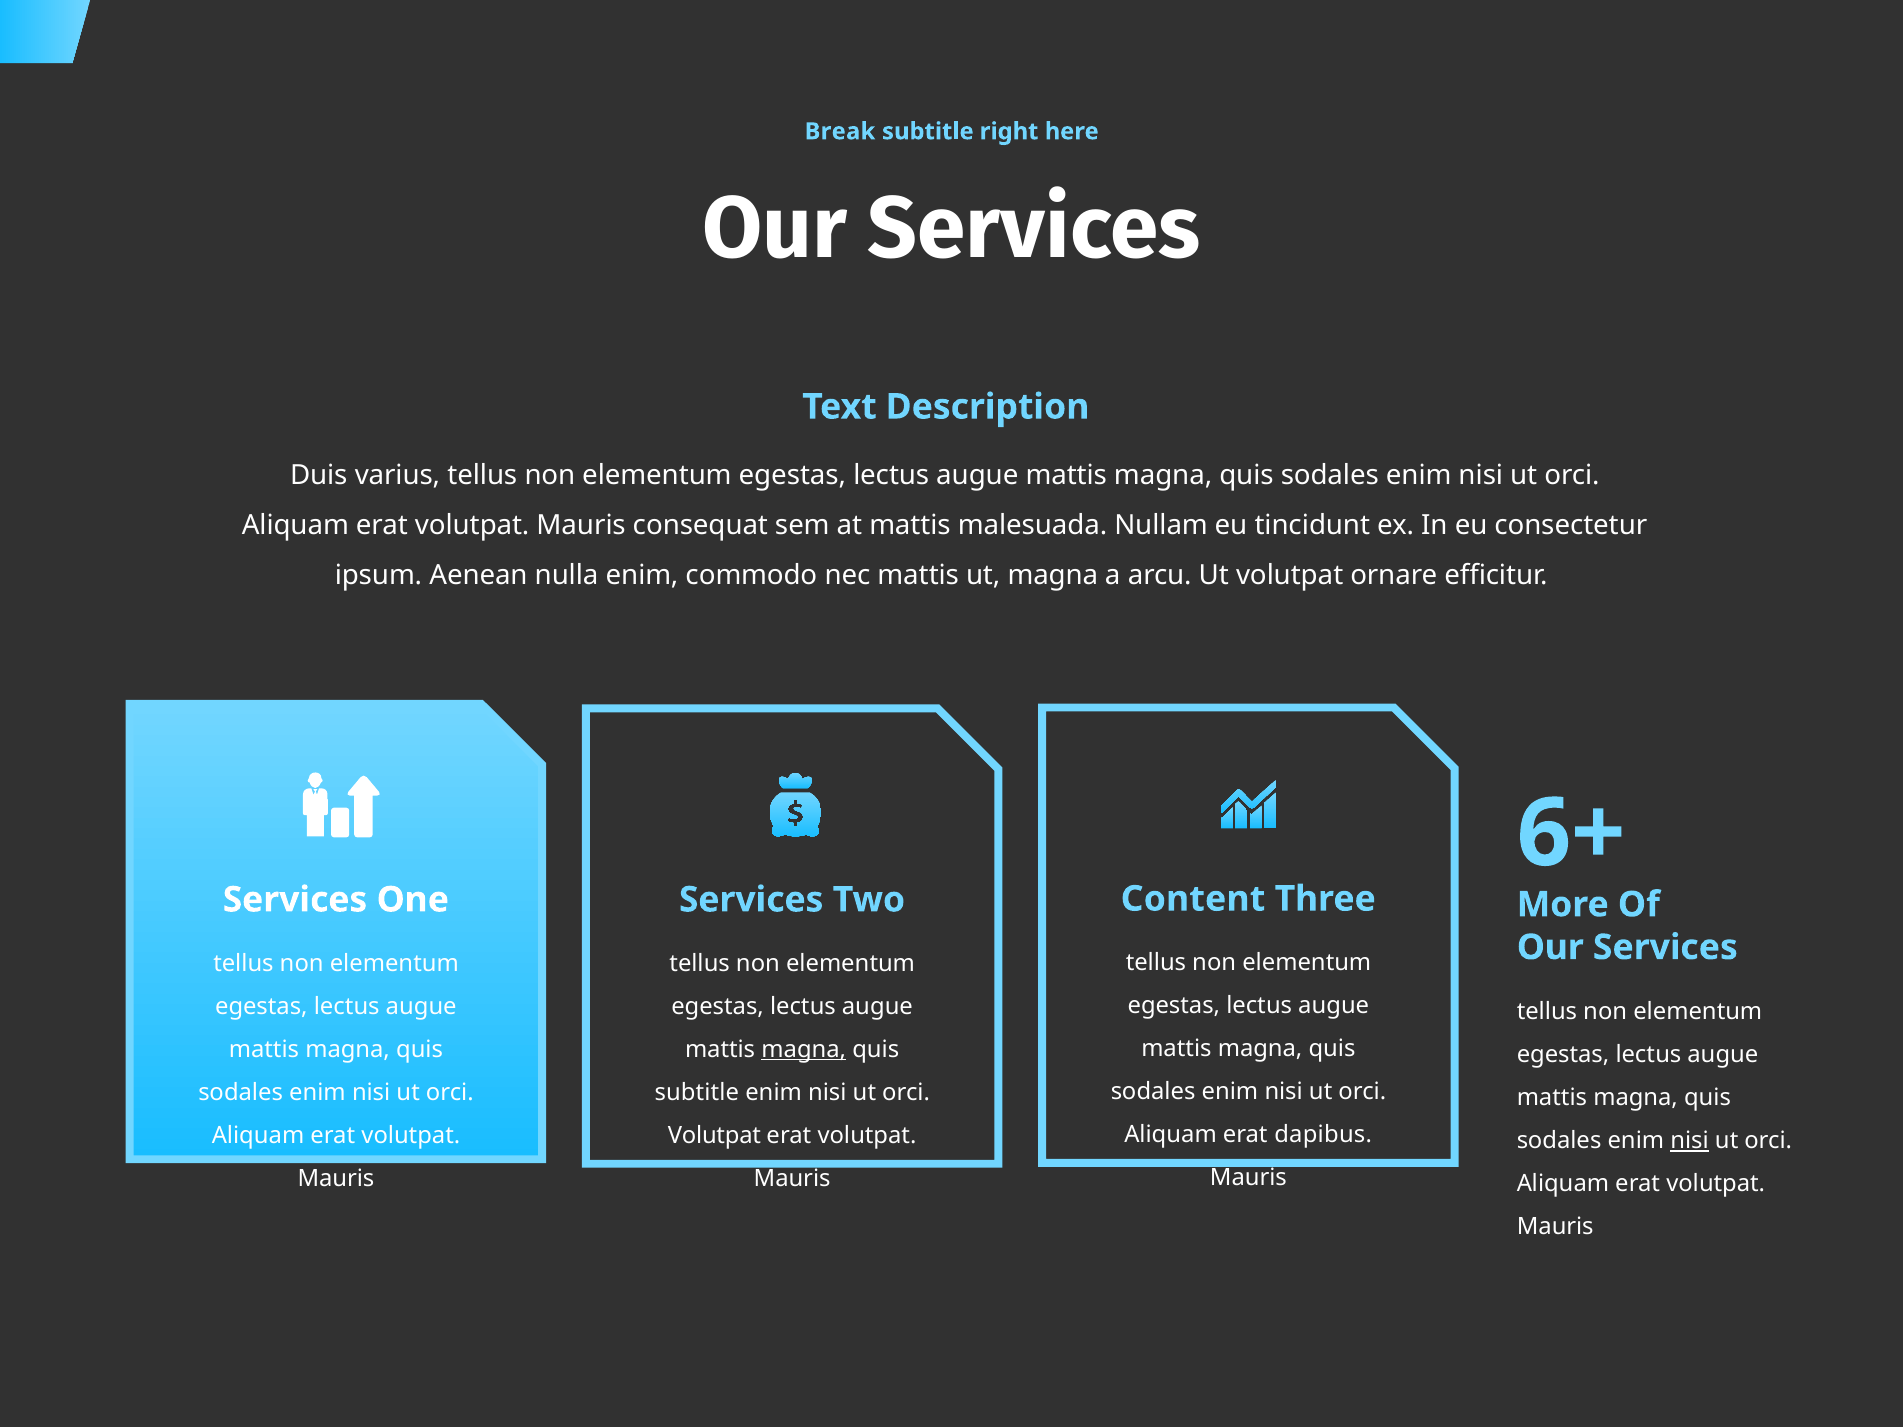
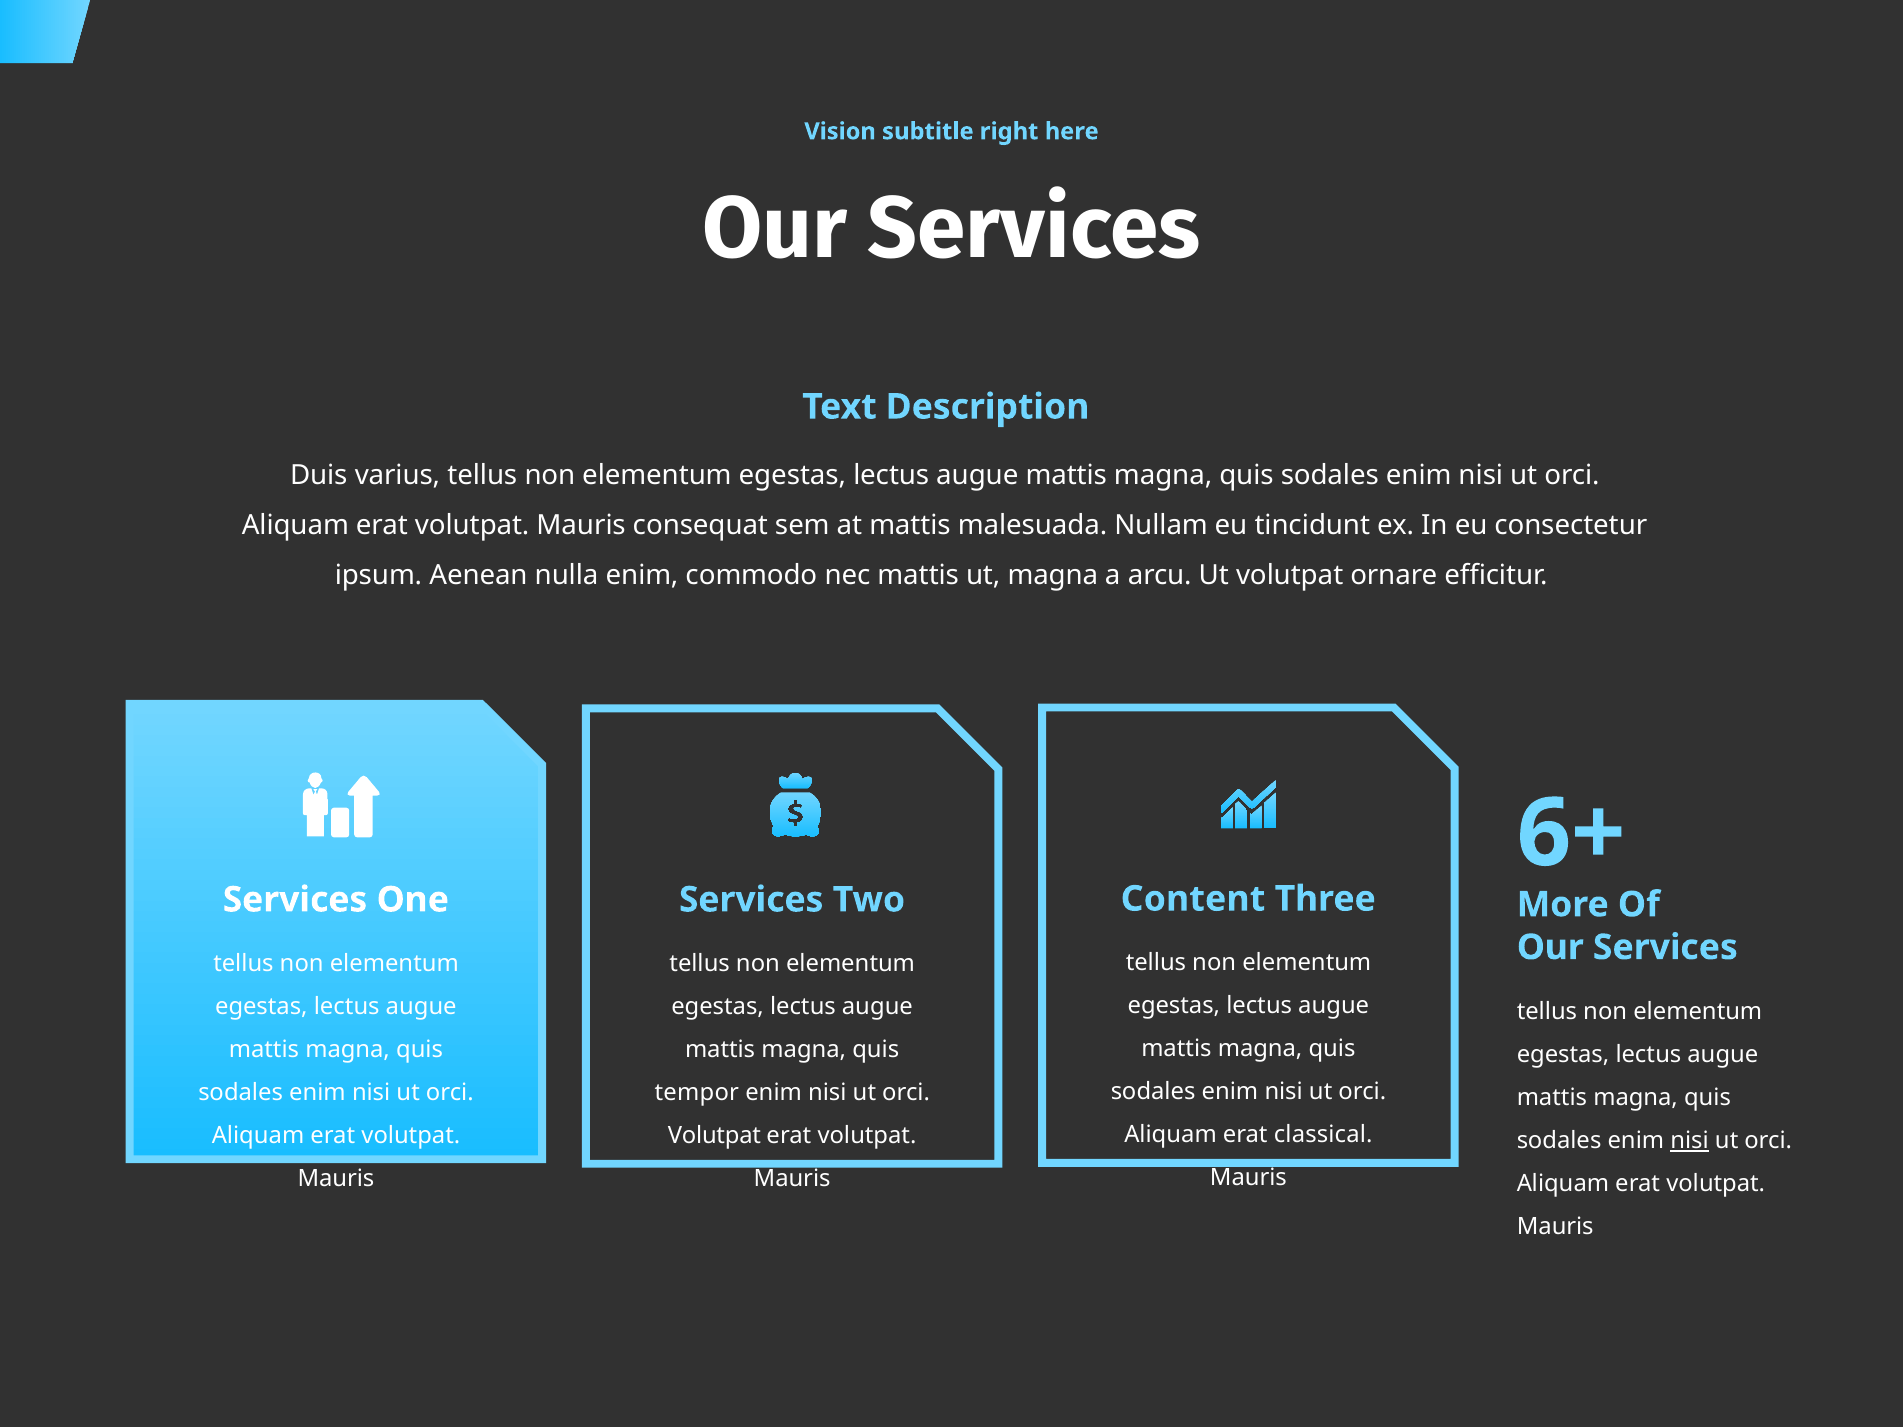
Break: Break -> Vision
magna at (804, 1050) underline: present -> none
subtitle at (697, 1093): subtitle -> tempor
dapibus: dapibus -> classical
